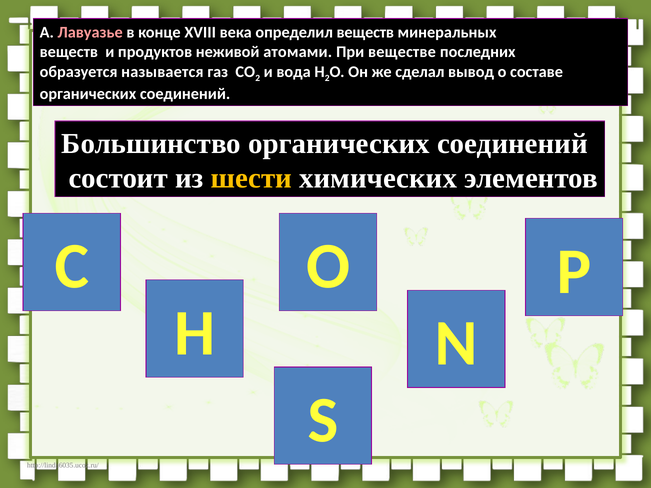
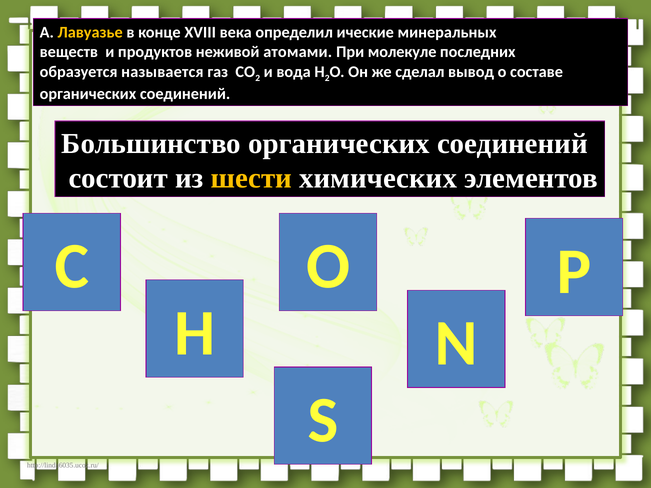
Лавуазье colour: pink -> yellow
определил веществ: веществ -> ические
веществе: веществе -> молекуле
